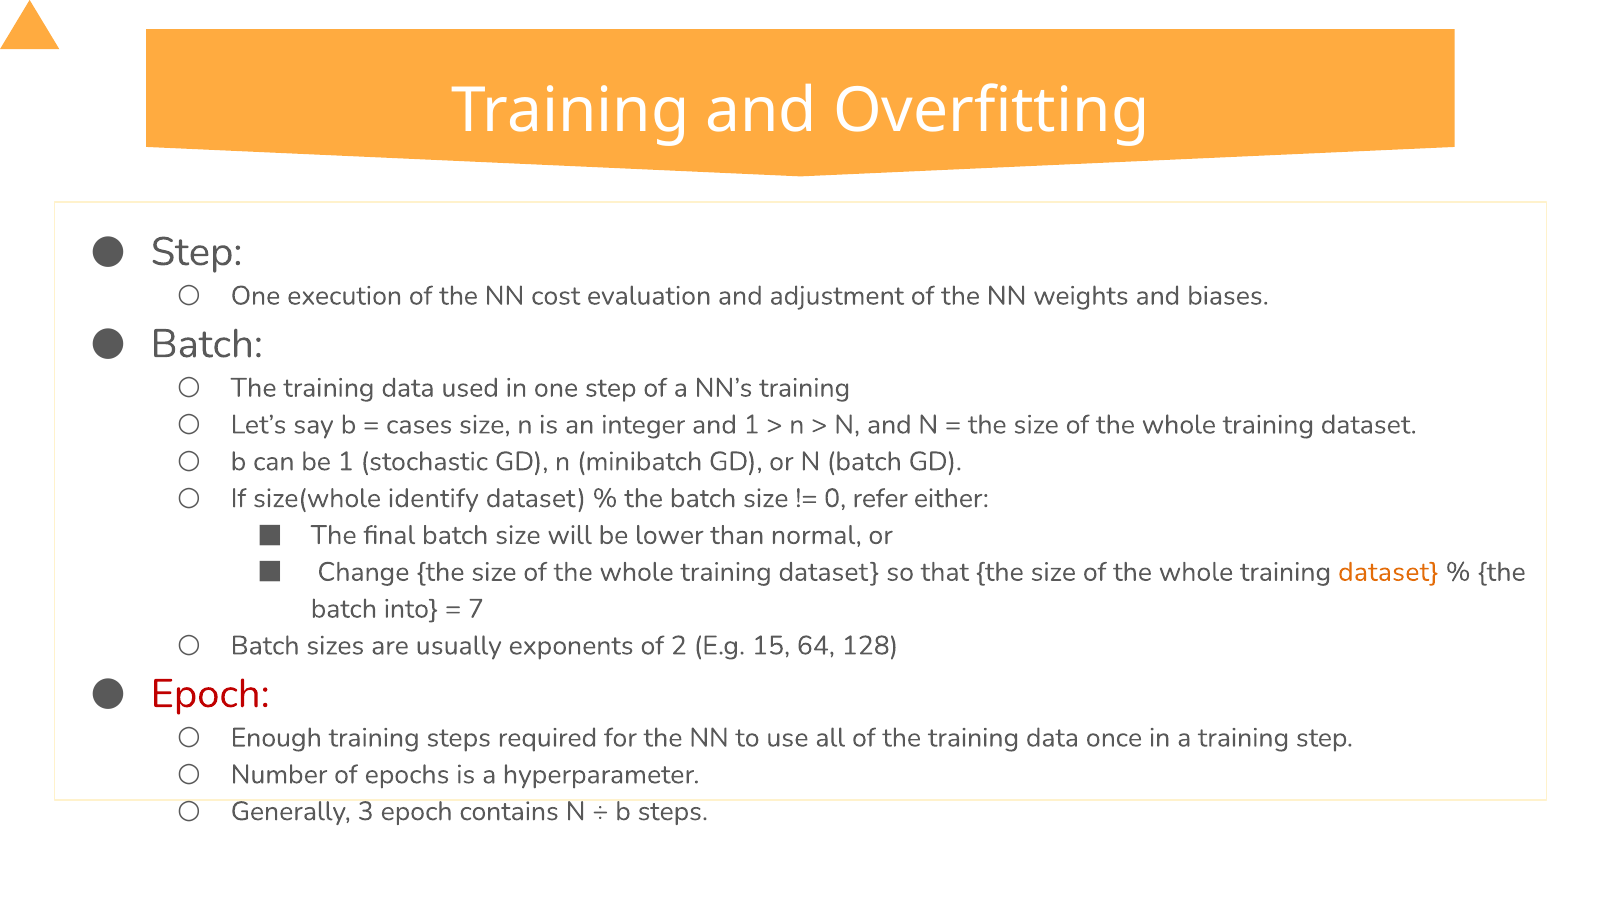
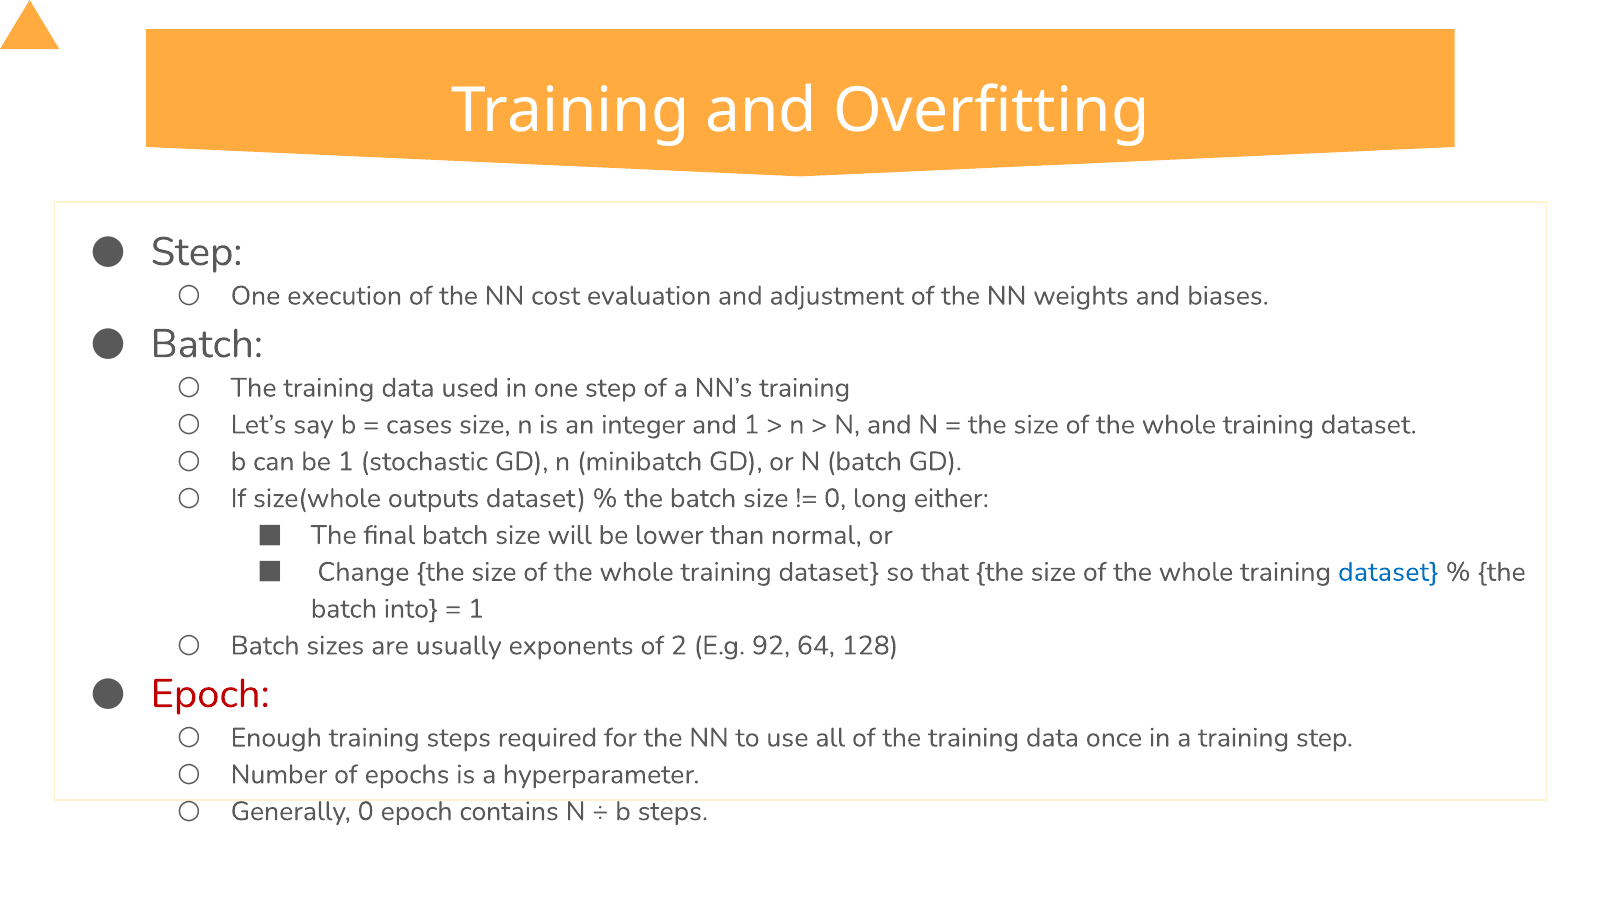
identify: identify -> outputs
refer: refer -> long
dataset at (1388, 572) colour: orange -> blue
7 at (476, 609): 7 -> 1
15: 15 -> 92
Generally 3: 3 -> 0
